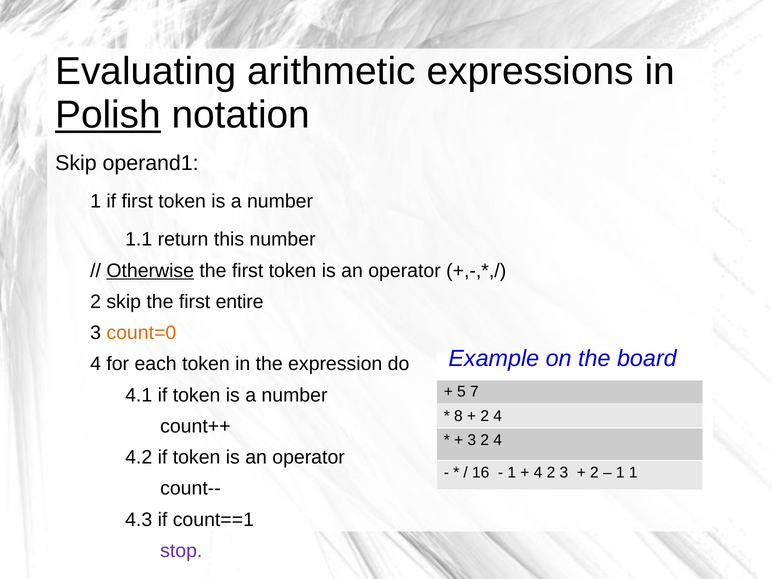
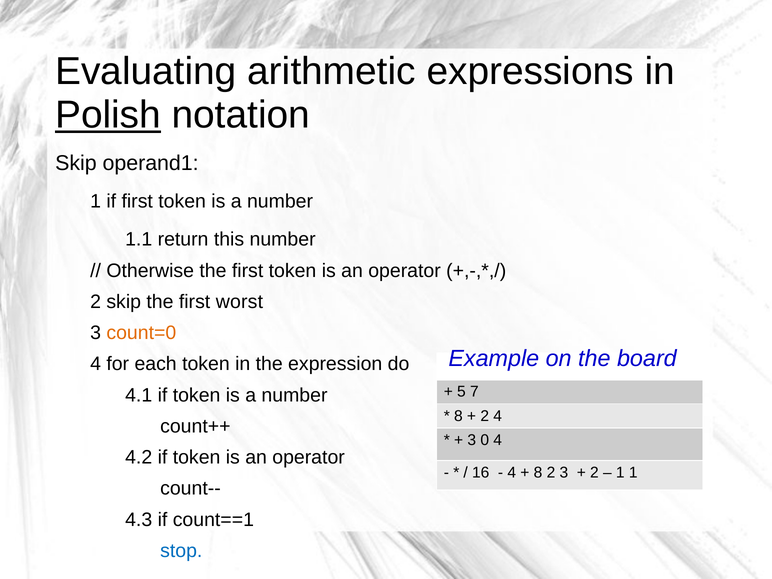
Otherwise underline: present -> none
entire: entire -> worst
3 2: 2 -> 0
1 at (512, 473): 1 -> 4
4 at (538, 473): 4 -> 8
stop colour: purple -> blue
